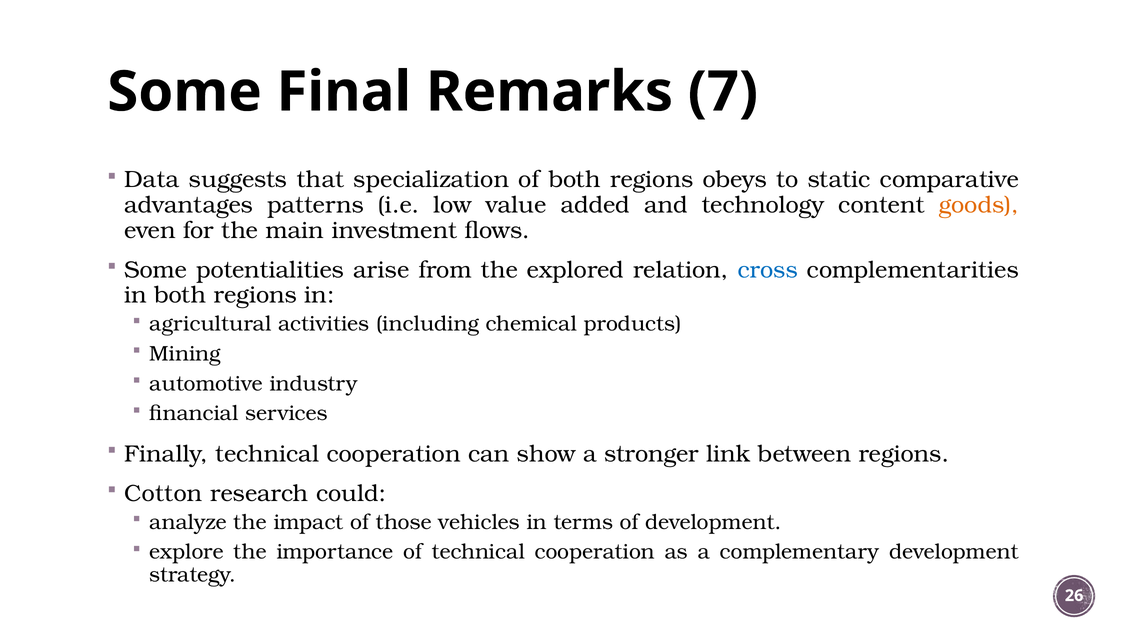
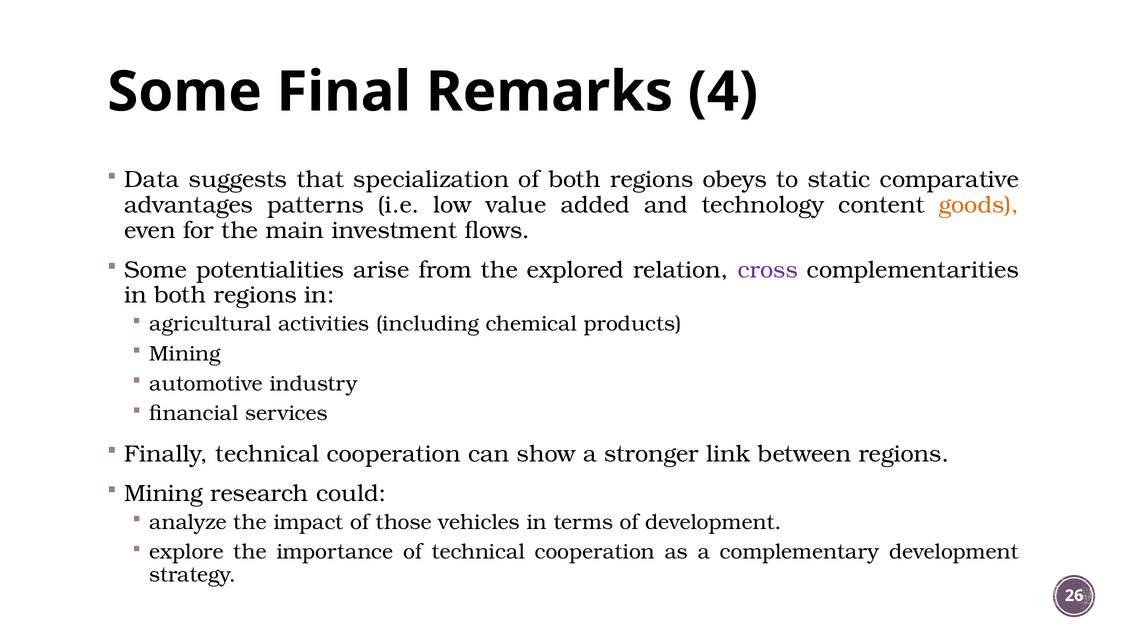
7: 7 -> 4
cross colour: blue -> purple
Cotton at (163, 494): Cotton -> Mining
